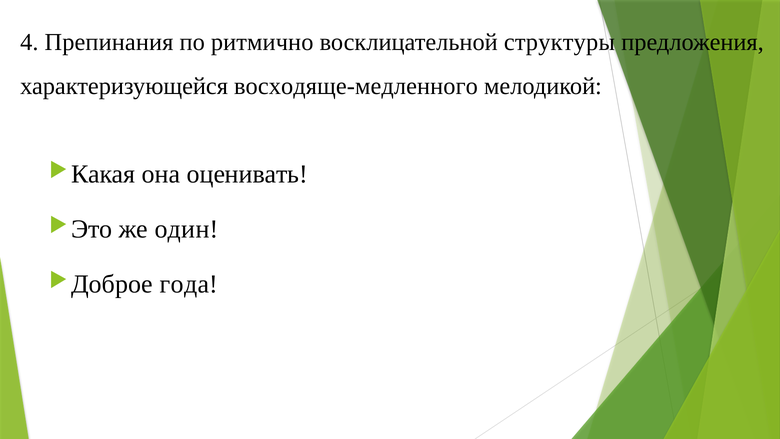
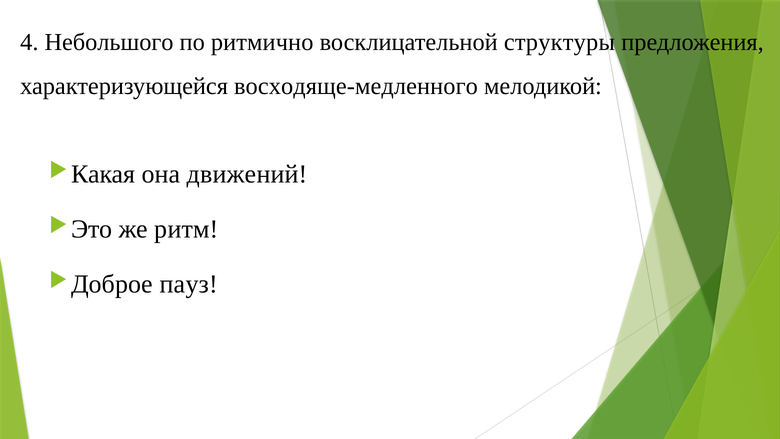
Препинания: Препинания -> Небольшого
оценивать: оценивать -> движений
один: один -> ритм
года: года -> пауз
